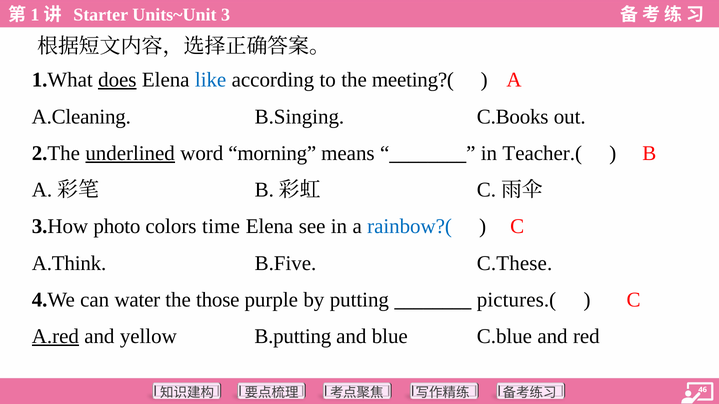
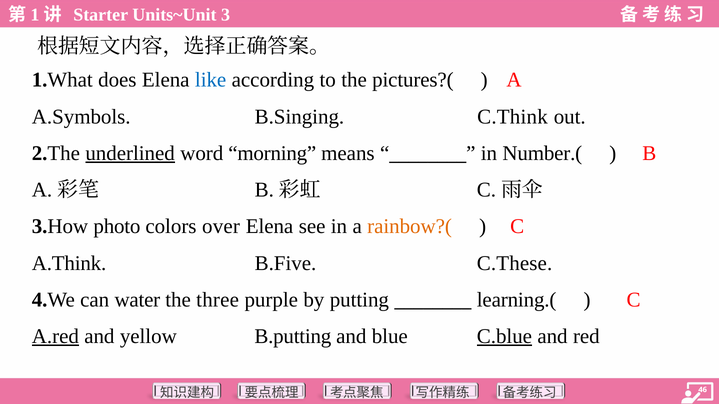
does underline: present -> none
meeting?(: meeting?( -> pictures?(
A.Cleaning: A.Cleaning -> A.Symbols
C.Books: C.Books -> C.Think
Teacher.(: Teacher.( -> Number.(
time: time -> over
rainbow?( colour: blue -> orange
those: those -> three
pictures.(: pictures.( -> learning.(
C.blue underline: none -> present
